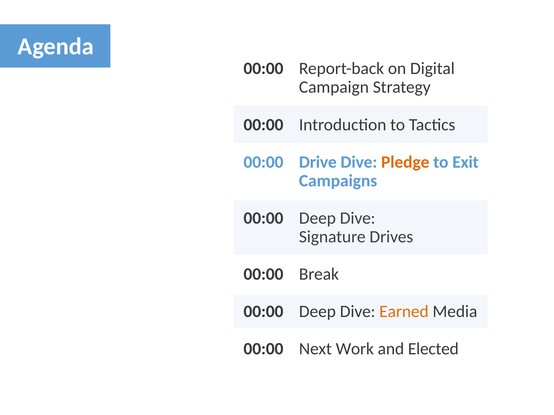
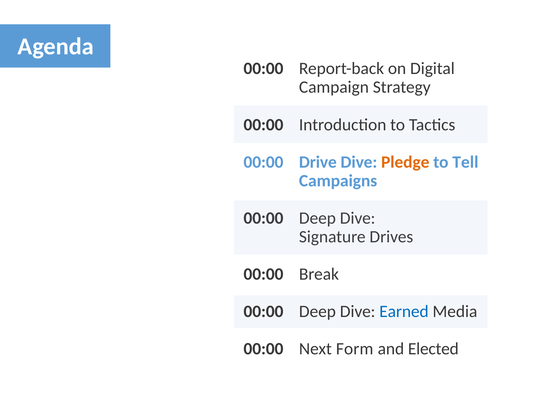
Exit: Exit -> Tell
Earned colour: orange -> blue
Work: Work -> Form
